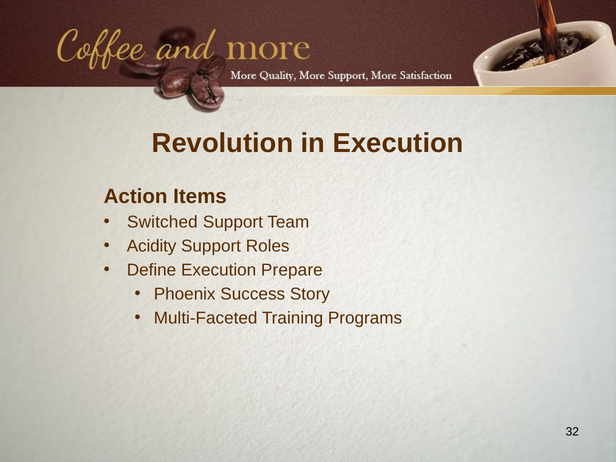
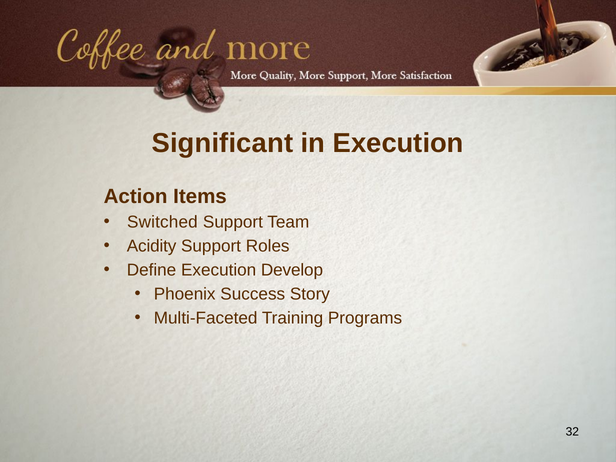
Revolution: Revolution -> Significant
Prepare: Prepare -> Develop
